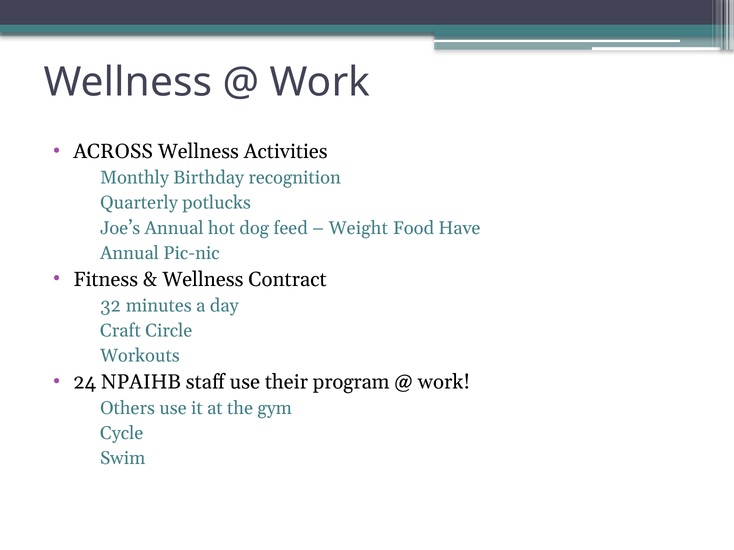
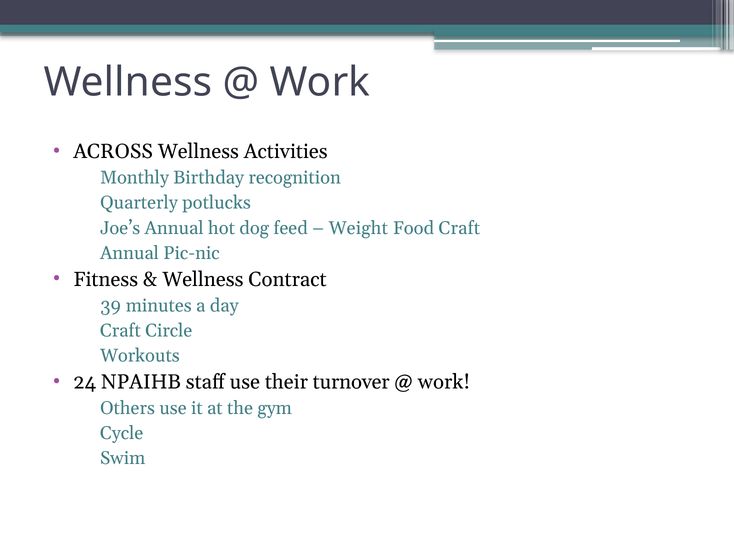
Food Have: Have -> Craft
32: 32 -> 39
program: program -> turnover
